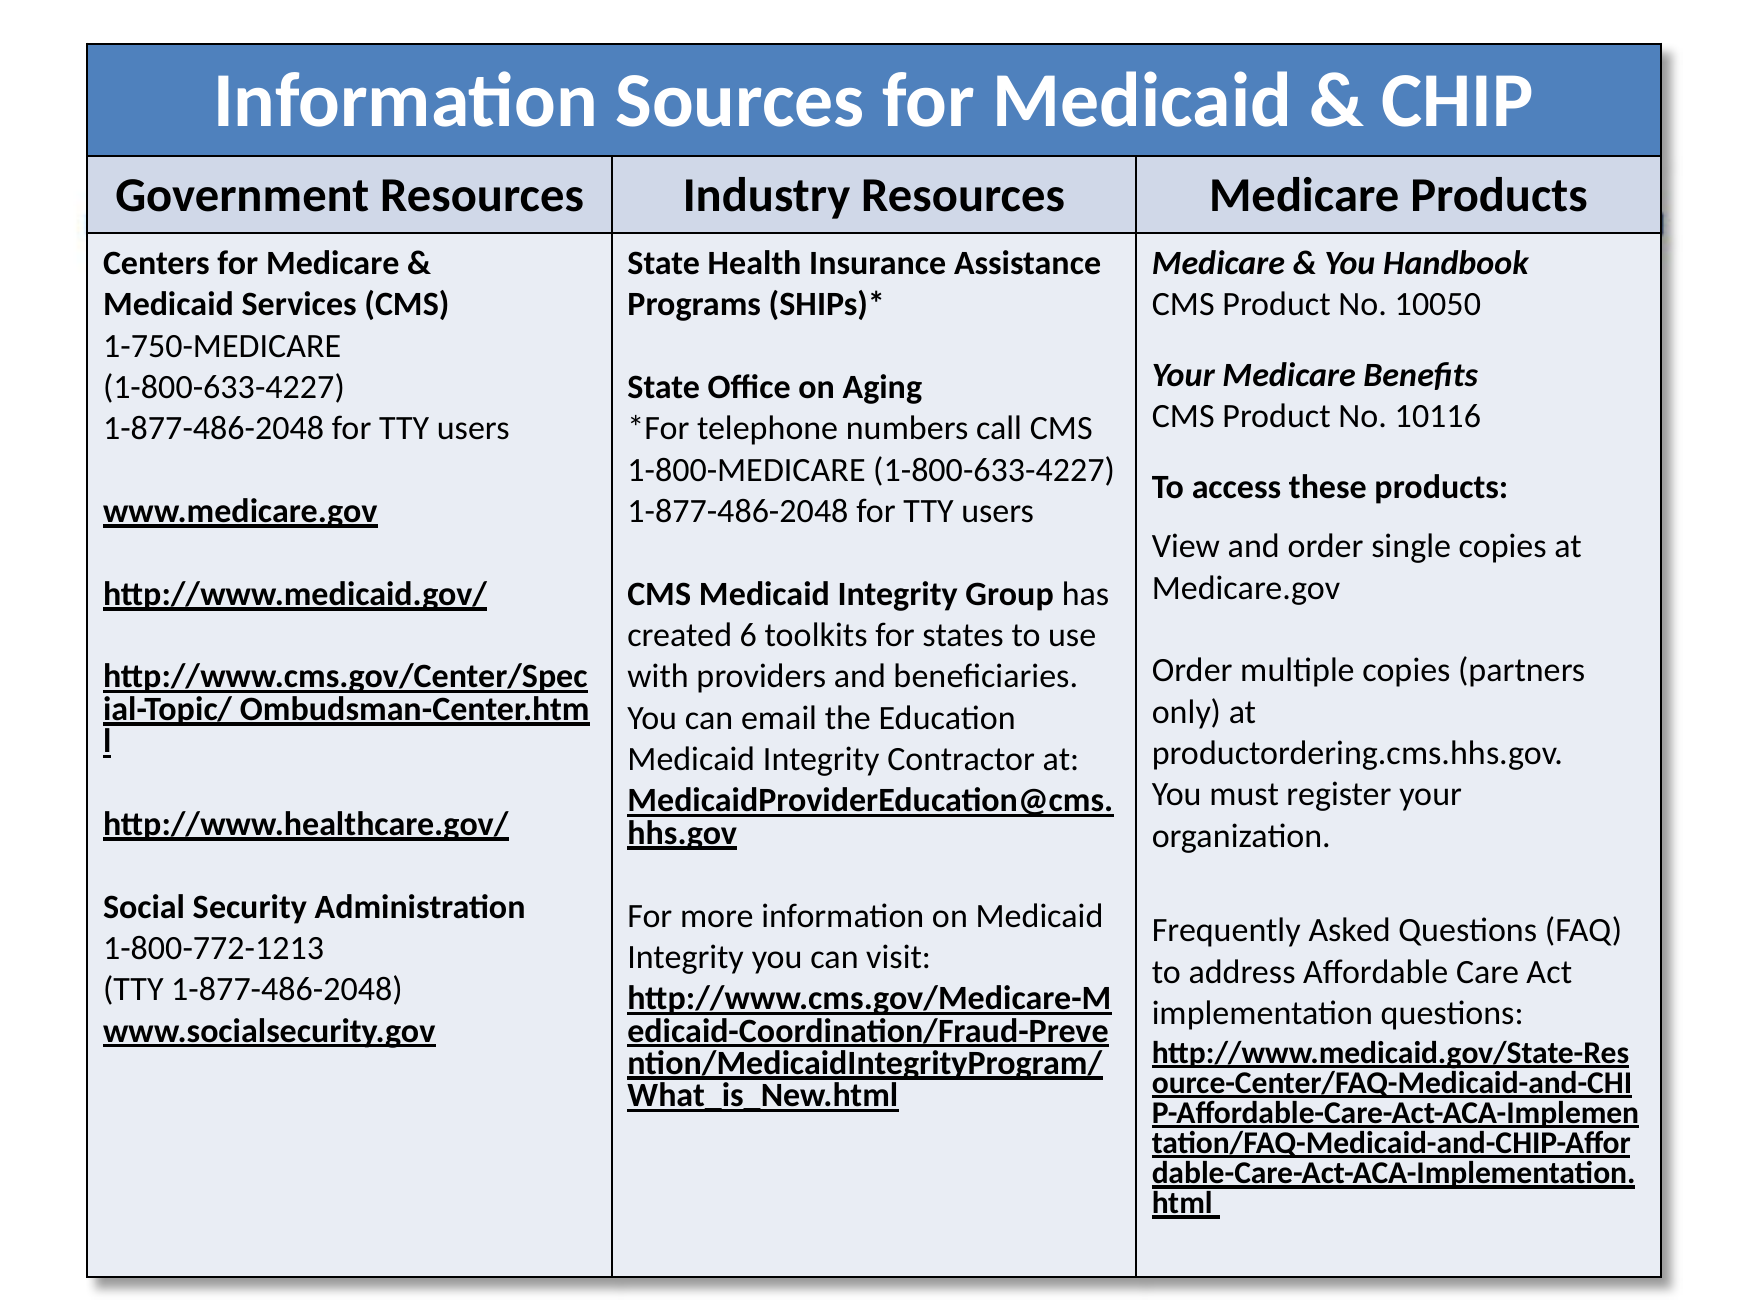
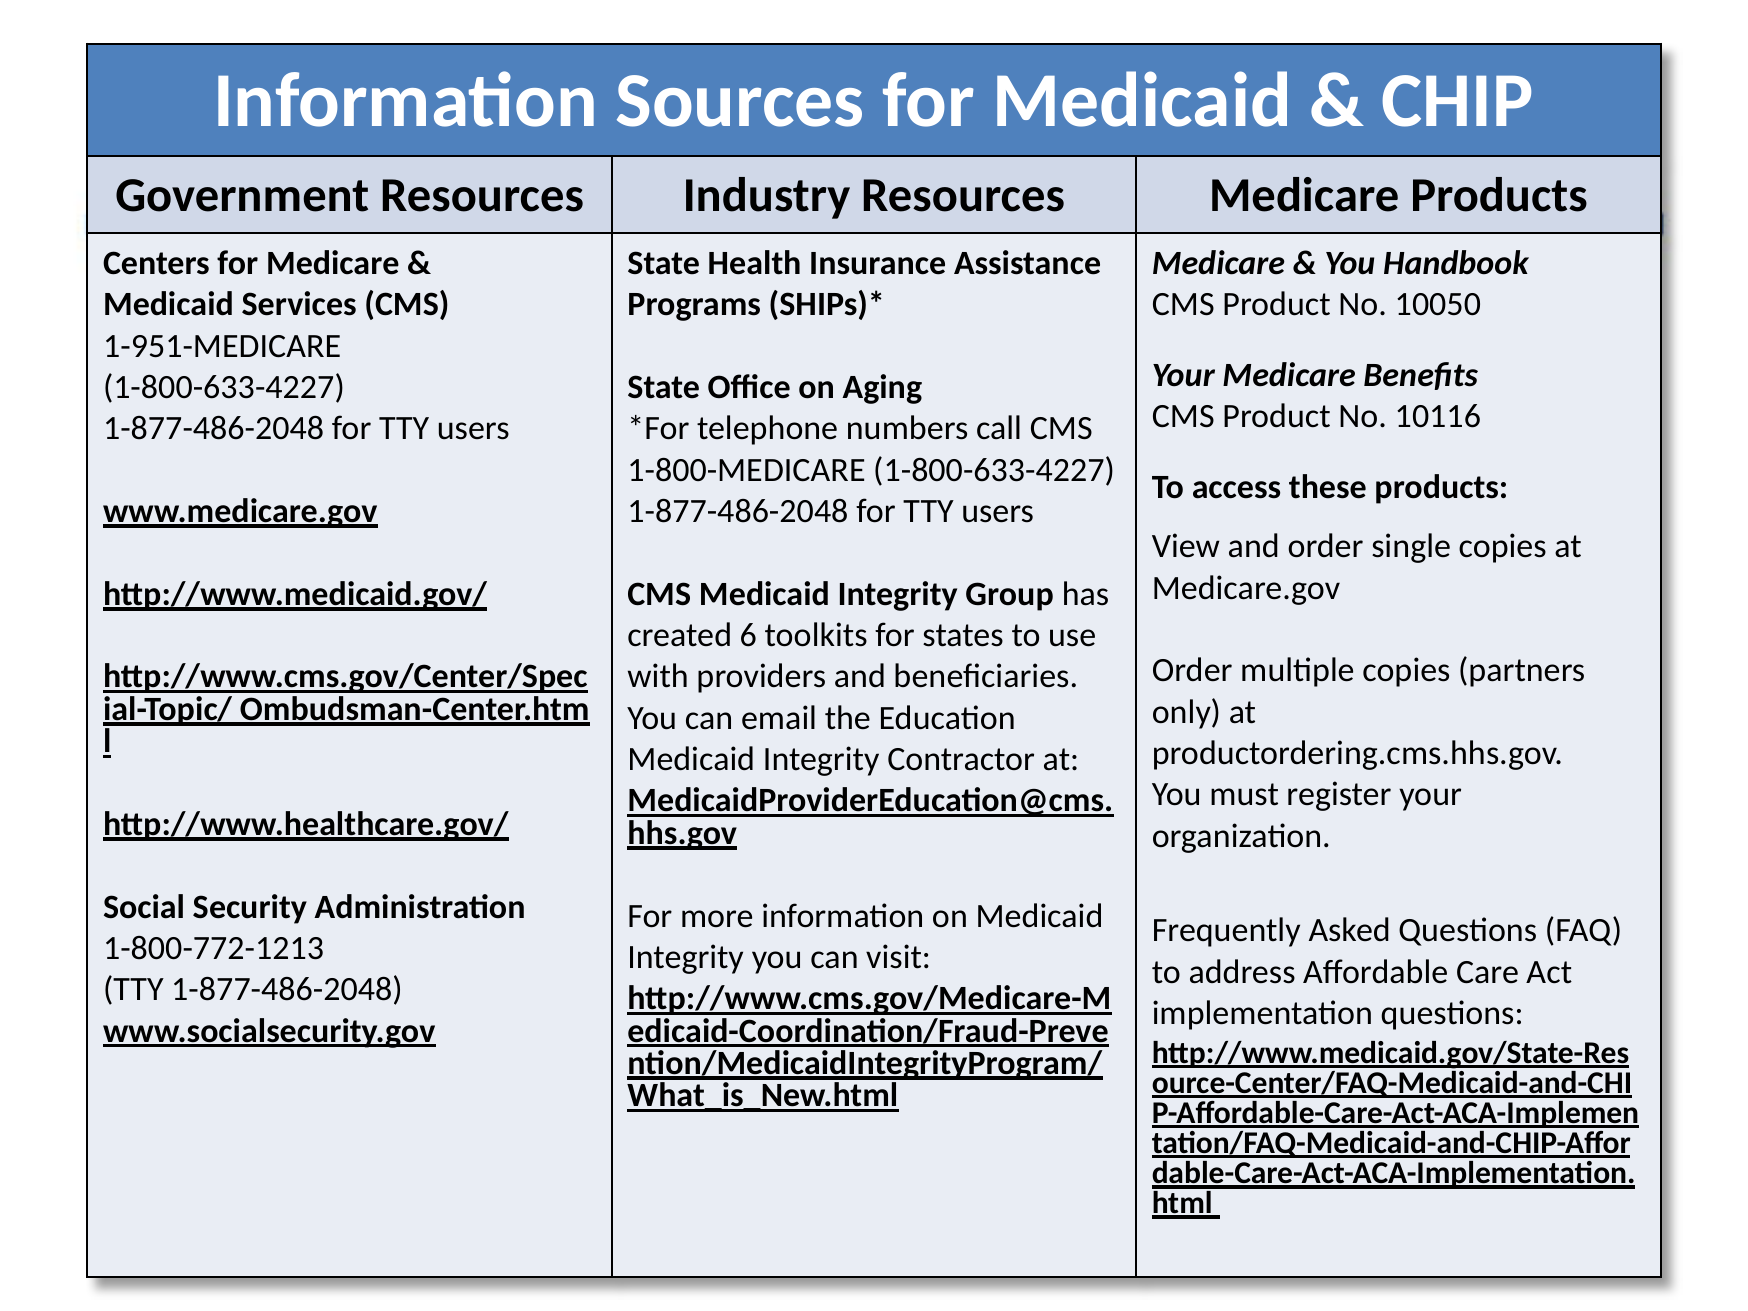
1-750-MEDICARE: 1-750-MEDICARE -> 1-951-MEDICARE
